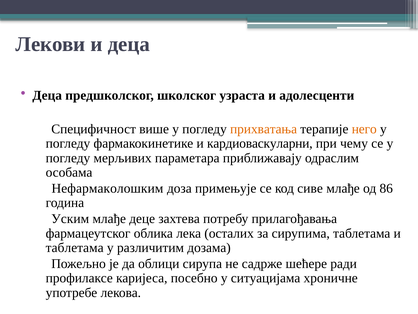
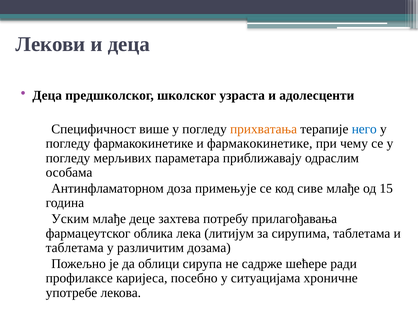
него colour: orange -> blue
и кардиоваскуларни: кардиоваскуларни -> фармакокинетике
Нефармаколошким: Нефармаколошким -> Антинфламаторном
86: 86 -> 15
осталих: осталих -> литијум
